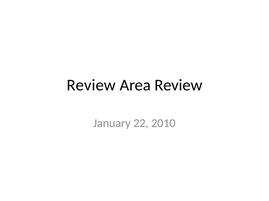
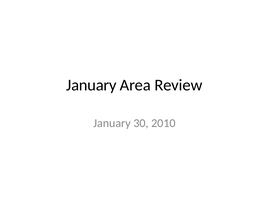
Review at (91, 85): Review -> January
22: 22 -> 30
